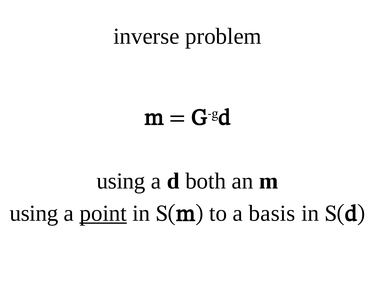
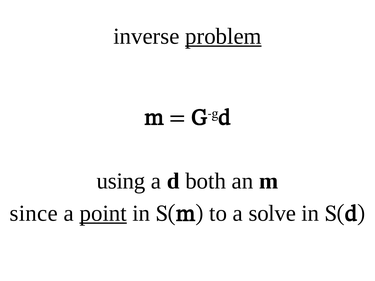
problem underline: none -> present
using at (34, 213): using -> since
basis: basis -> solve
